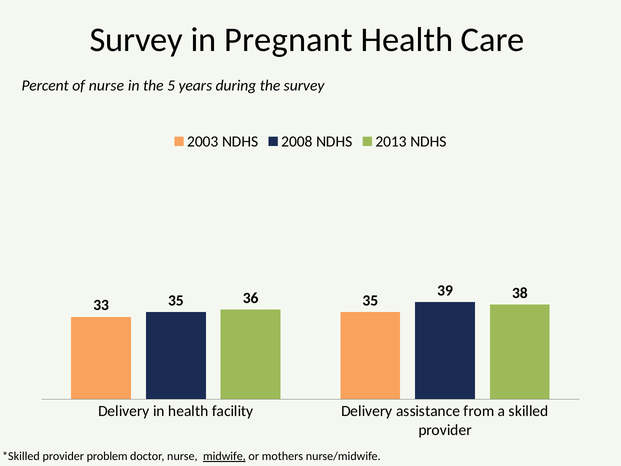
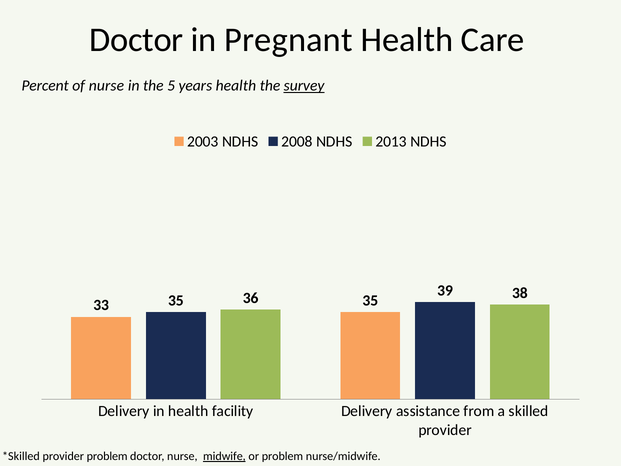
Survey at (136, 40): Survey -> Doctor
years during: during -> health
survey at (304, 86) underline: none -> present
or mothers: mothers -> problem
